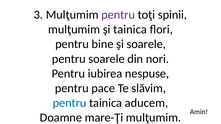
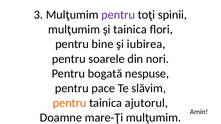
şi soarele: soarele -> iubirea
iubirea: iubirea -> bogată
pentru at (70, 103) colour: blue -> orange
aducem: aducem -> ajutorul
